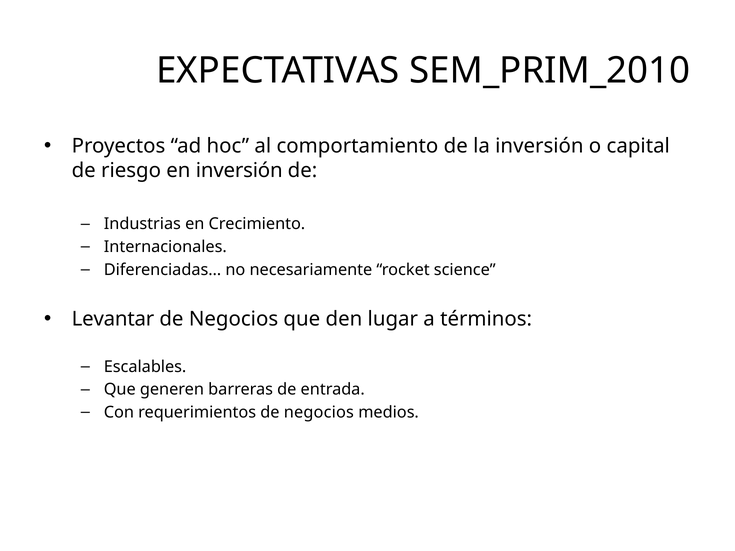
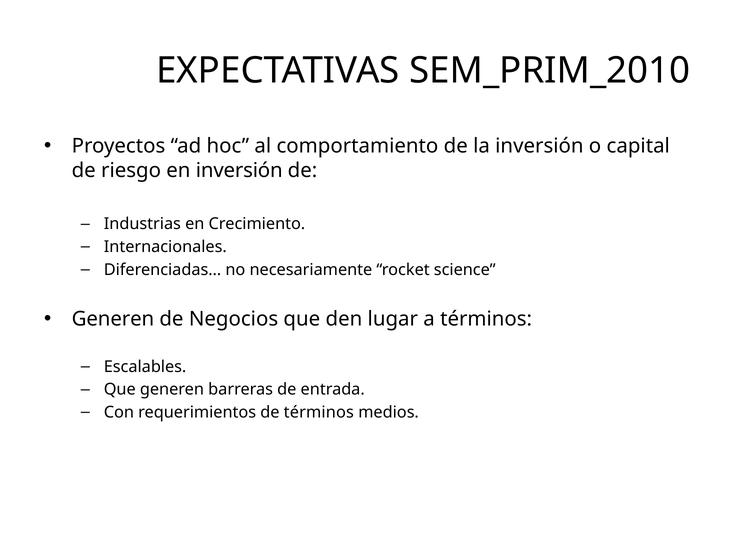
Levantar at (113, 319): Levantar -> Generen
requerimientos de negocios: negocios -> términos
